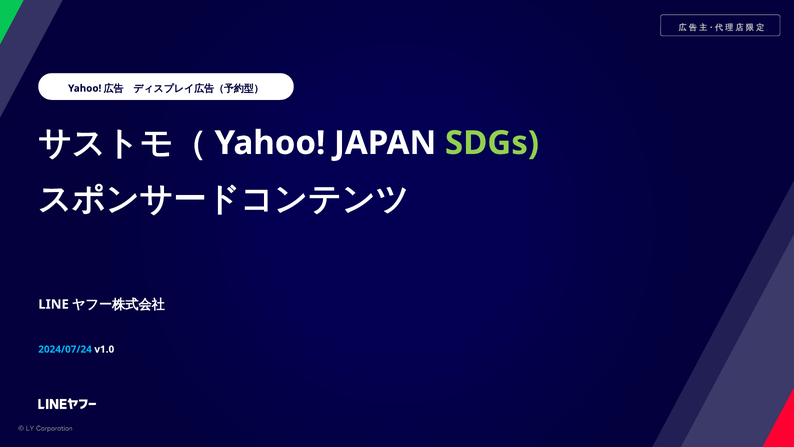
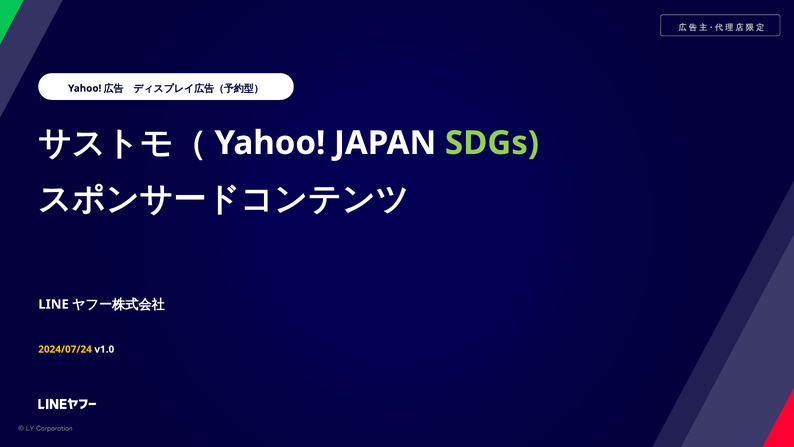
2024/07/24 colour: light blue -> yellow
